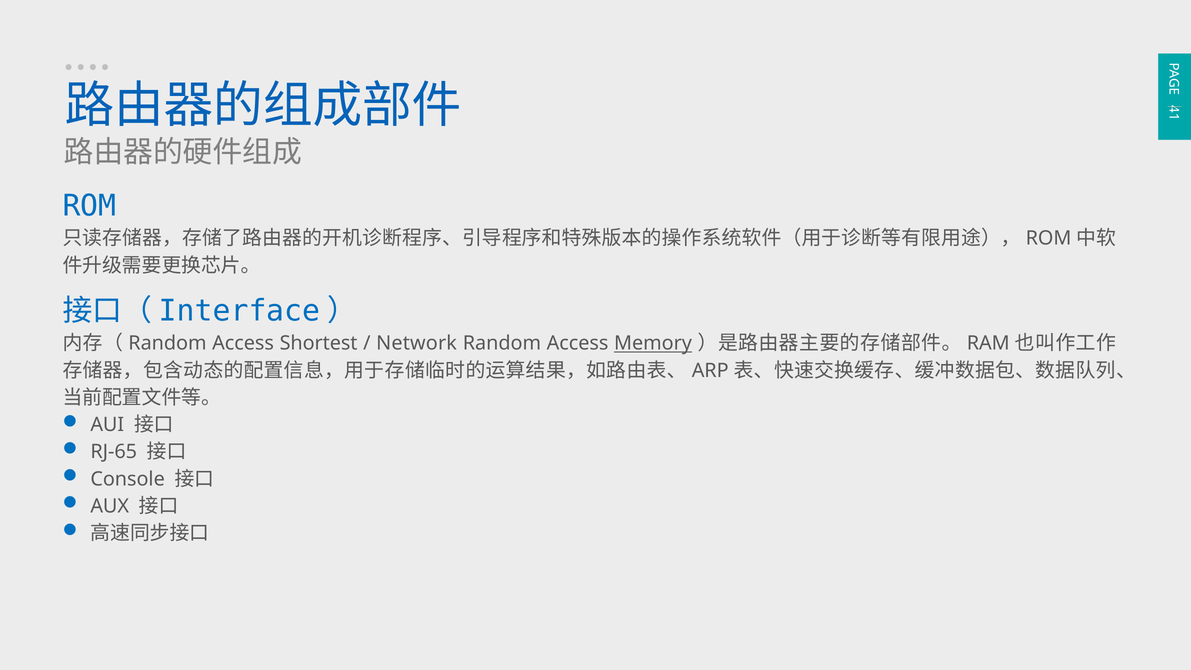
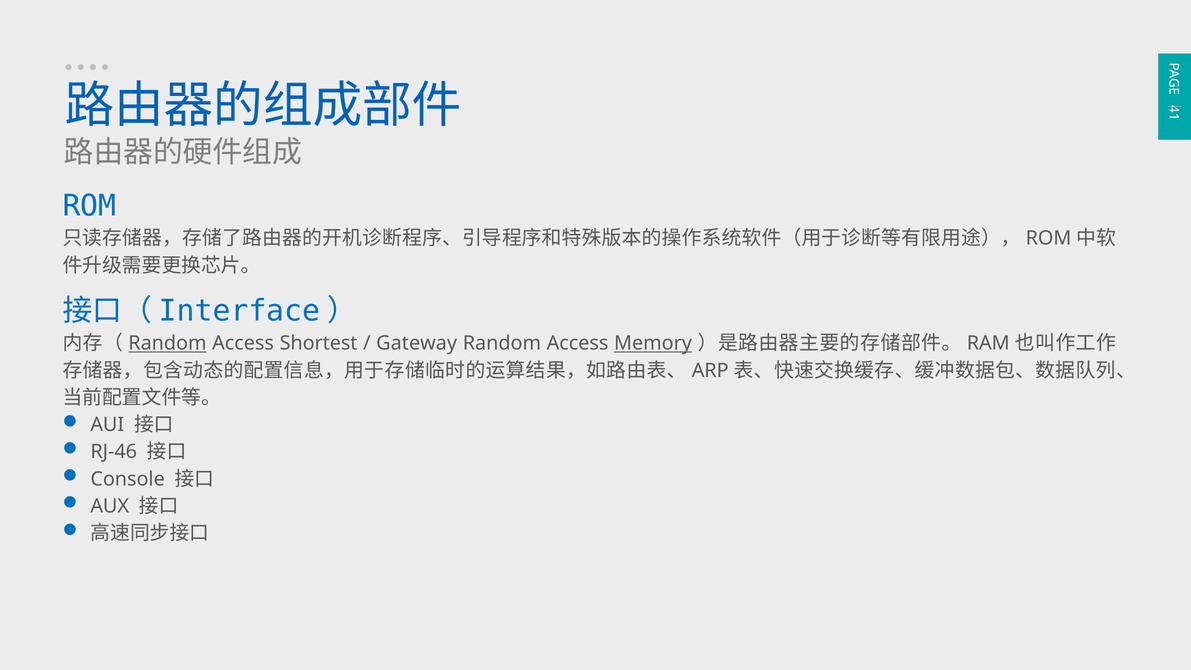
Random at (167, 343) underline: none -> present
Network: Network -> Gateway
RJ-65: RJ-65 -> RJ-46
